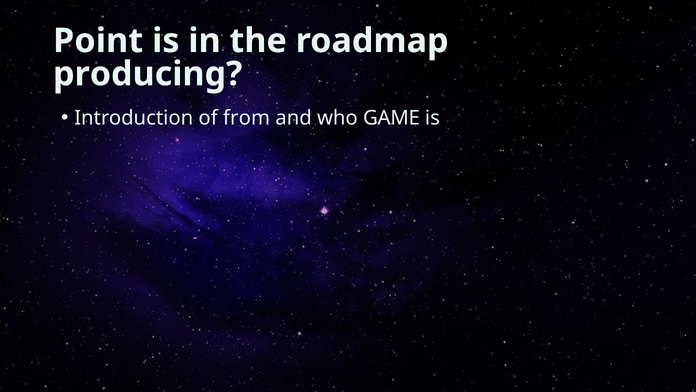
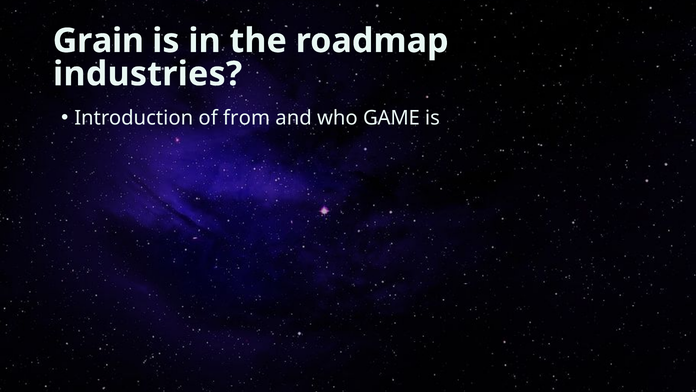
Point: Point -> Grain
producing: producing -> industries
